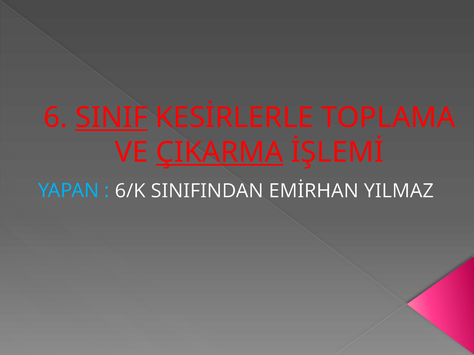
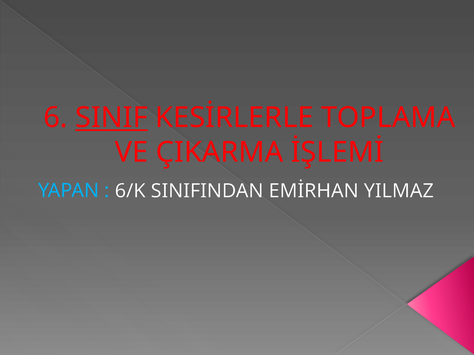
ÇIKARMA underline: present -> none
